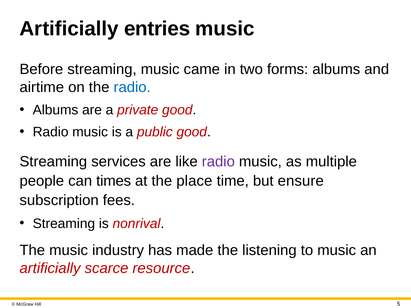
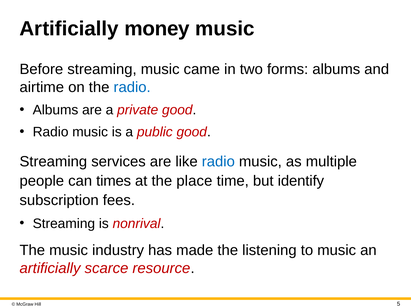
entries: entries -> money
radio at (218, 162) colour: purple -> blue
ensure: ensure -> identify
